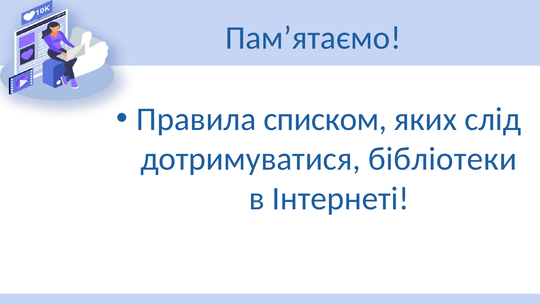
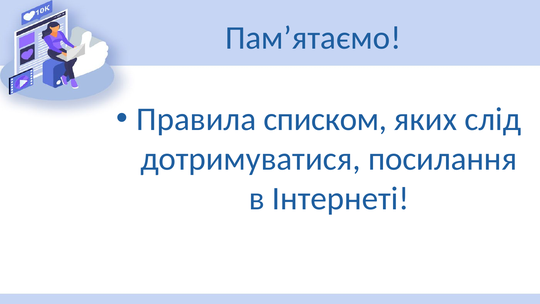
бібліотеки: бібліотеки -> посилання
